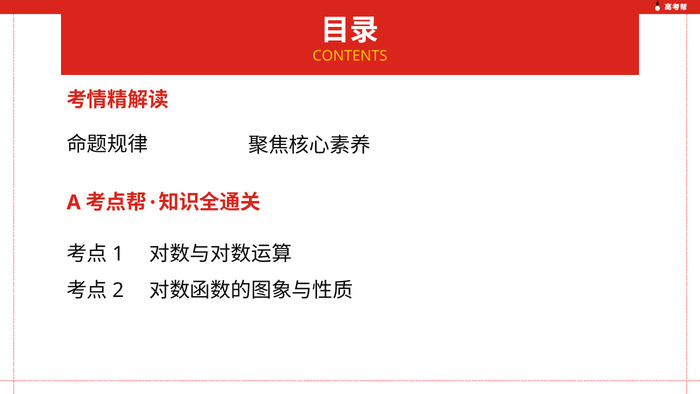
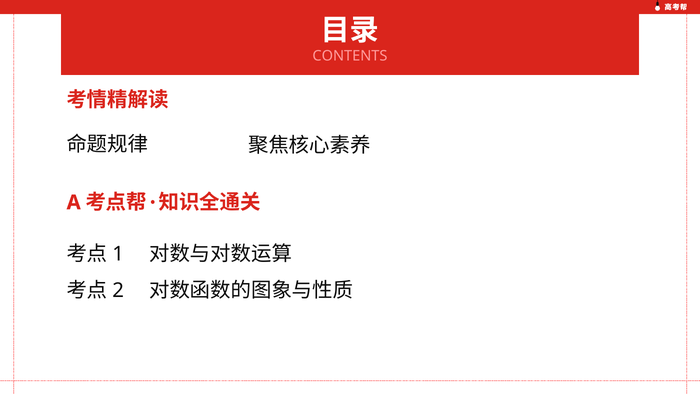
CONTENTS colour: yellow -> pink
